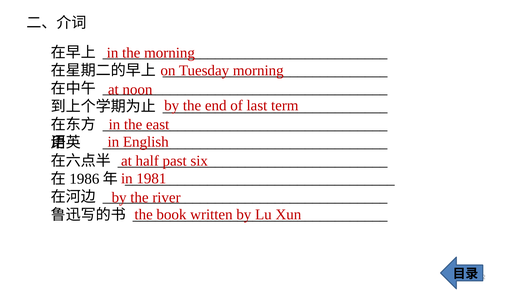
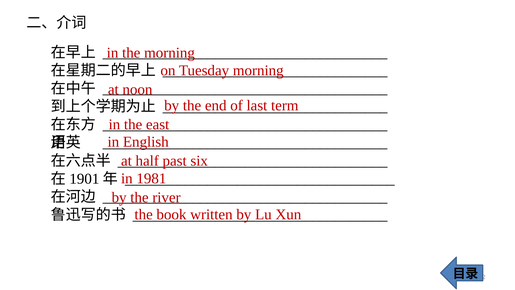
1986: 1986 -> 1901
